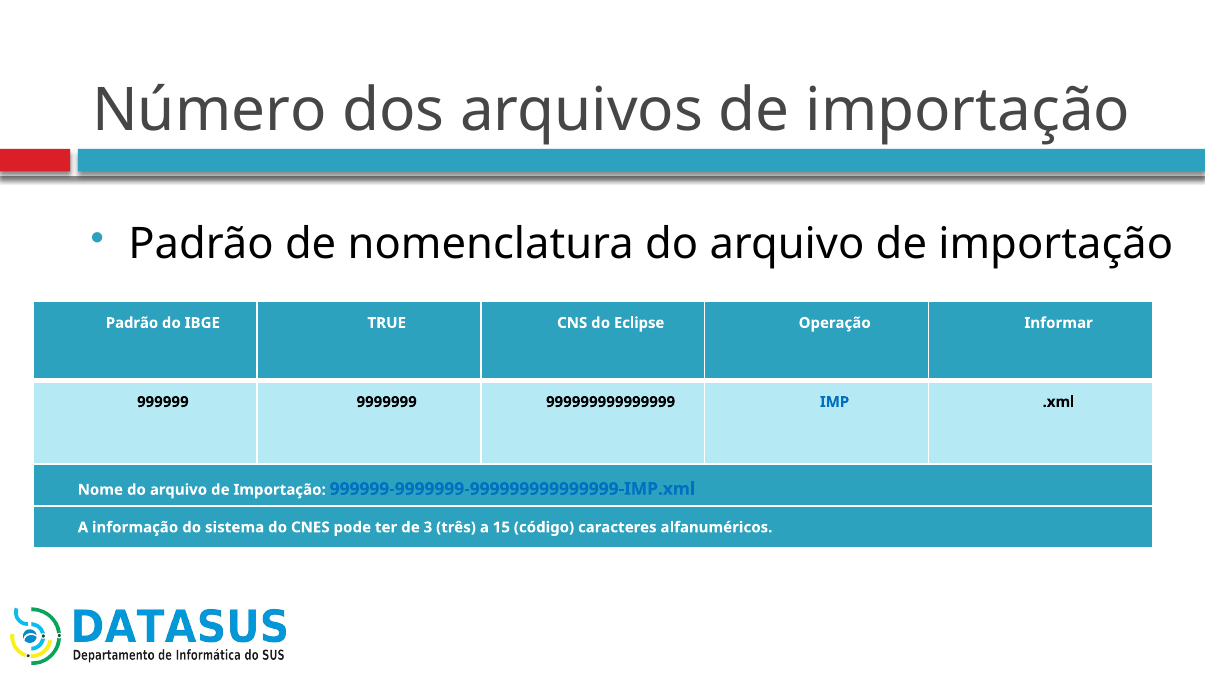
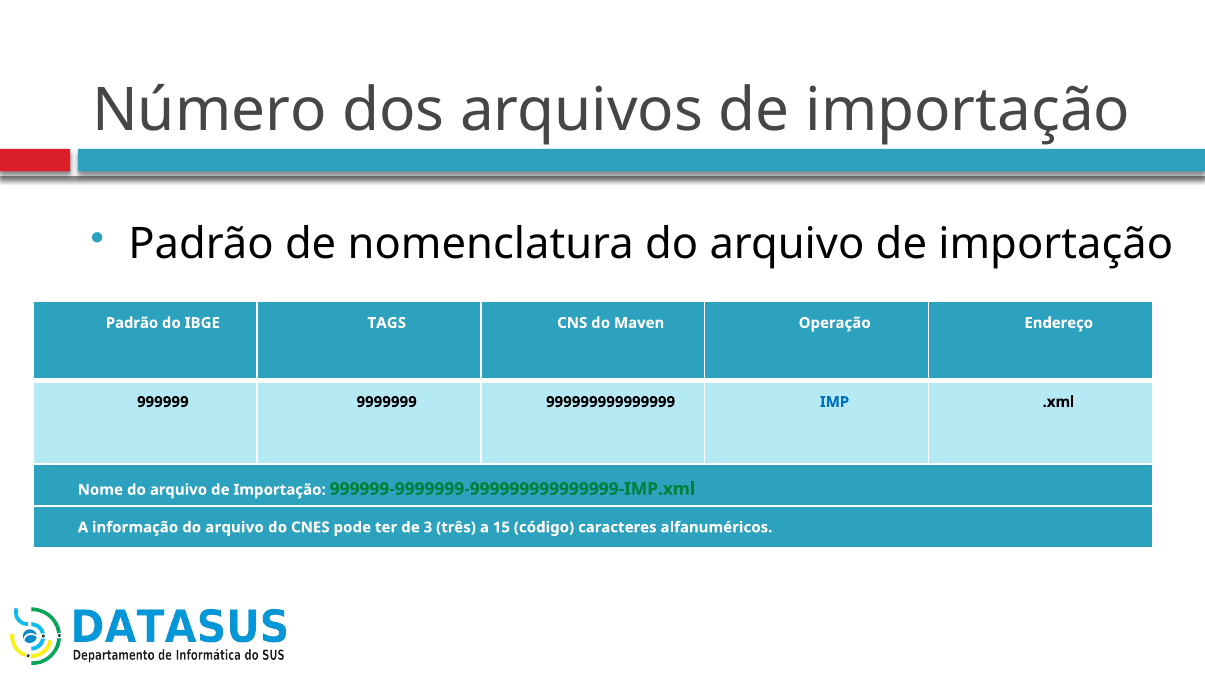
TRUE: TRUE -> TAGS
Eclipse: Eclipse -> Maven
Informar: Informar -> Endereço
999999-9999999-999999999999999-IMP.xml colour: blue -> green
informação do sistema: sistema -> arquivo
